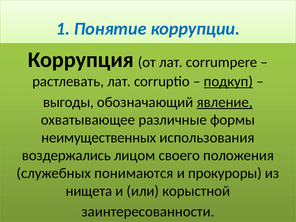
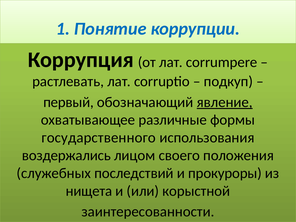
подкуп underline: present -> none
выгоды: выгоды -> первый
неимущественных: неимущественных -> государственного
понимаются: понимаются -> последствий
